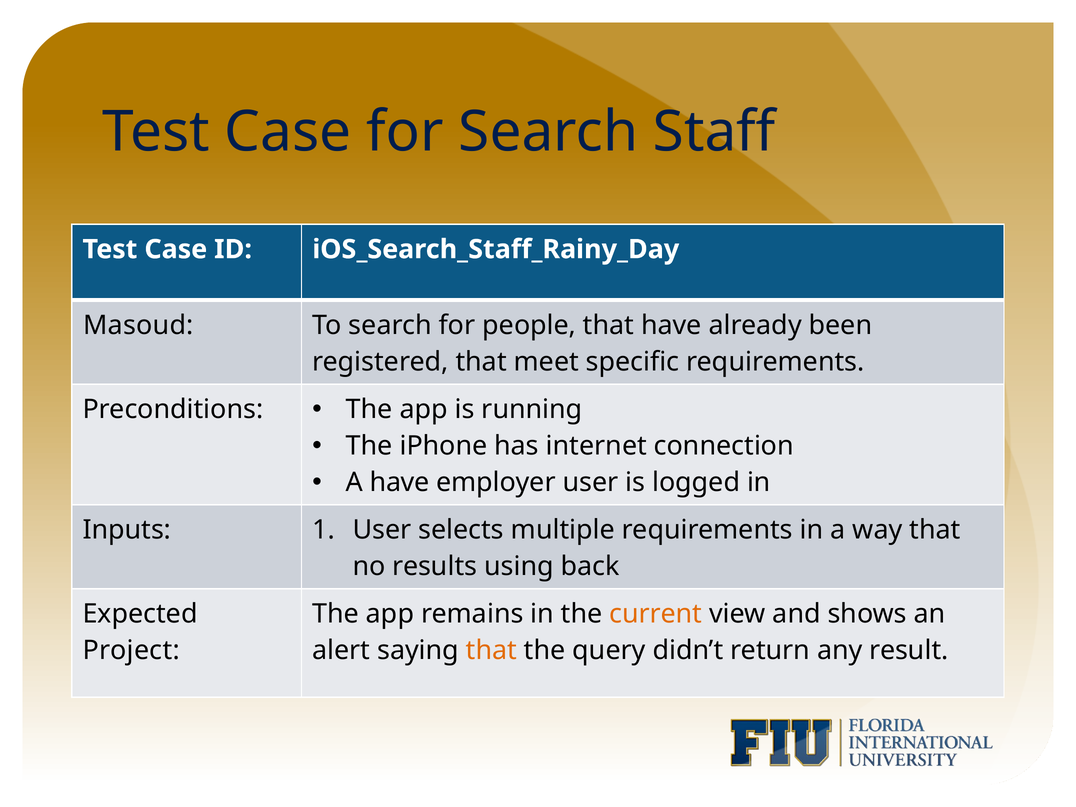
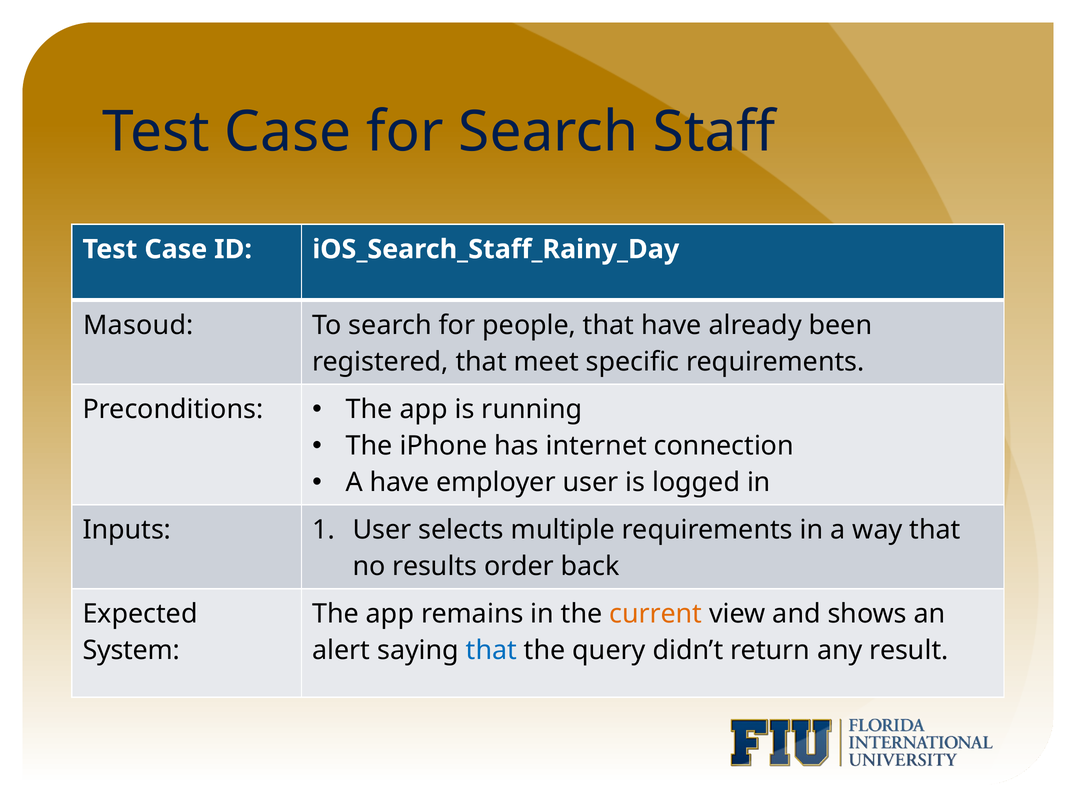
using: using -> order
Project: Project -> System
that at (491, 651) colour: orange -> blue
